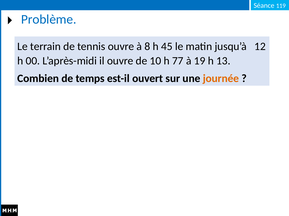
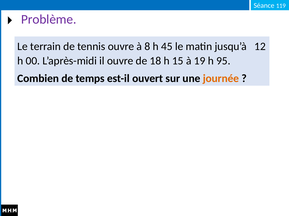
Problème colour: blue -> purple
10: 10 -> 18
77: 77 -> 15
13: 13 -> 95
